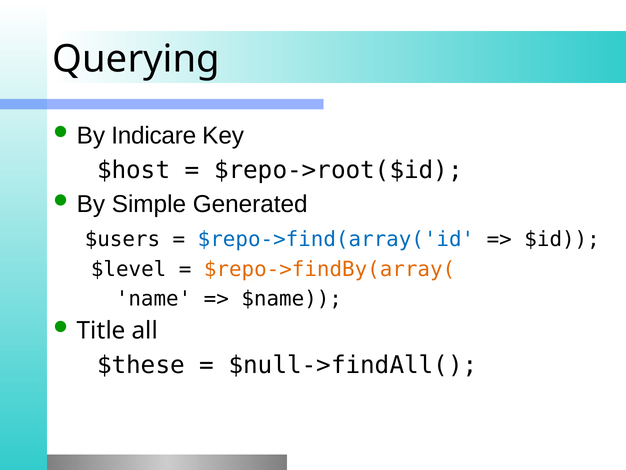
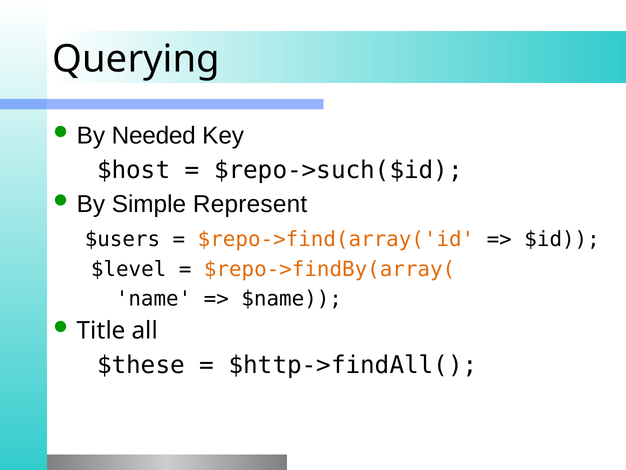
Indicare: Indicare -> Needed
$repo->root($id: $repo->root($id -> $repo->such($id
Generated: Generated -> Represent
$repo->find(array('id colour: blue -> orange
$null->findAll(: $null->findAll( -> $http->findAll(
